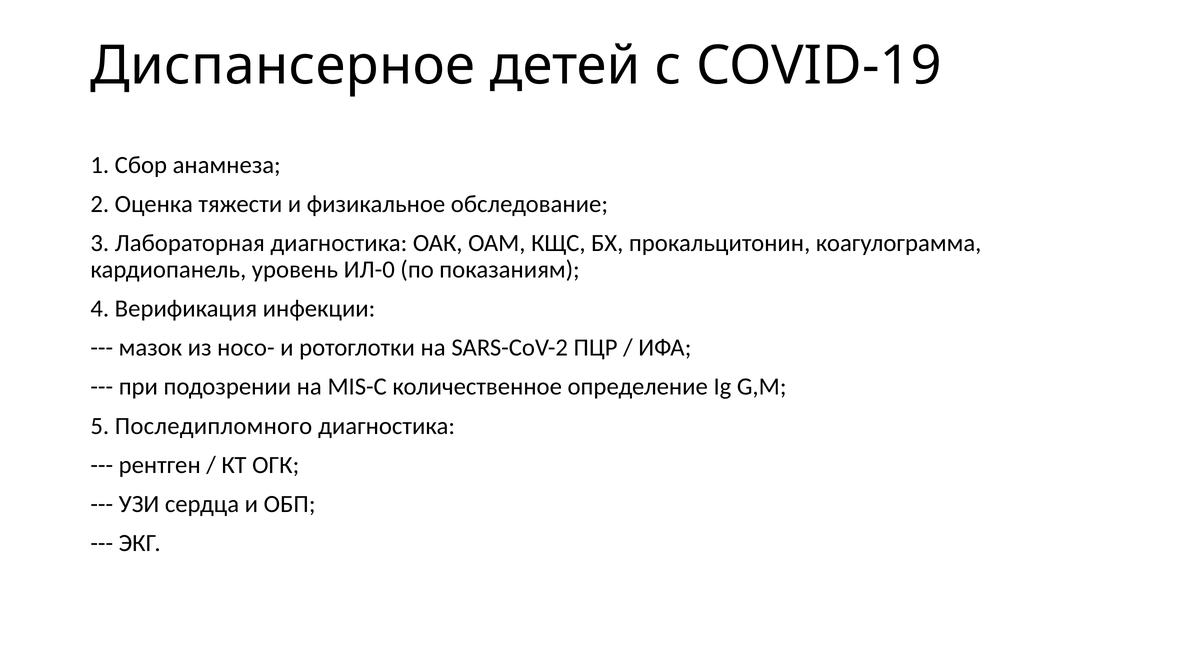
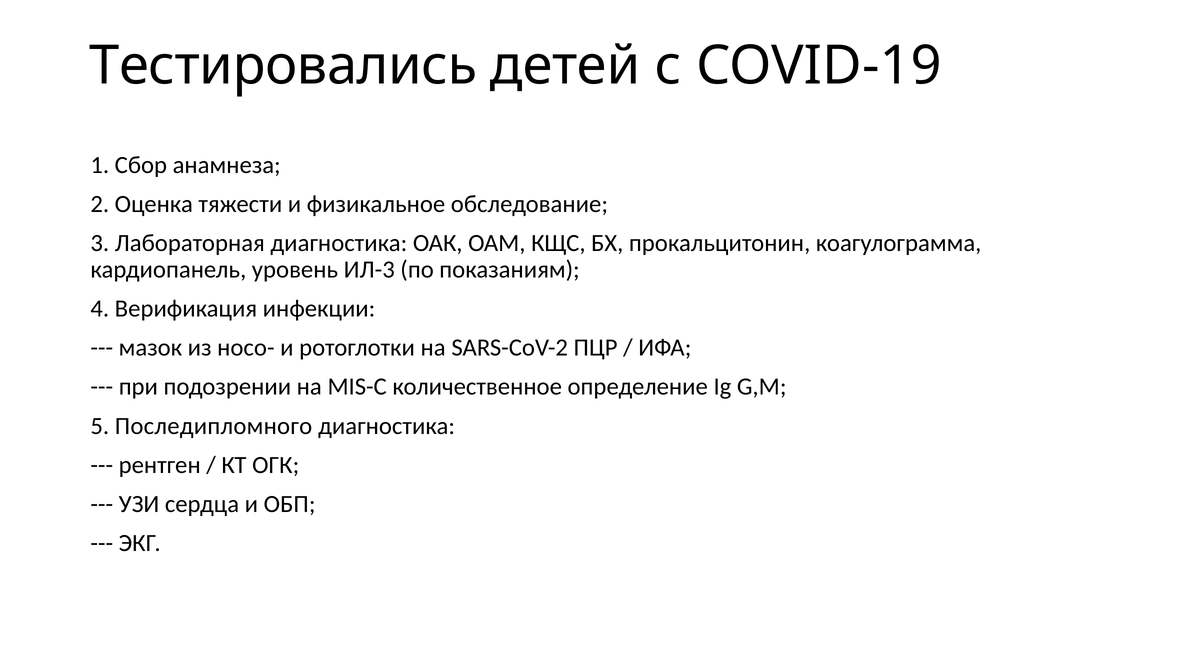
Диспансерное: Диспансерное -> Тестировались
ИЛ-0: ИЛ-0 -> ИЛ-3
